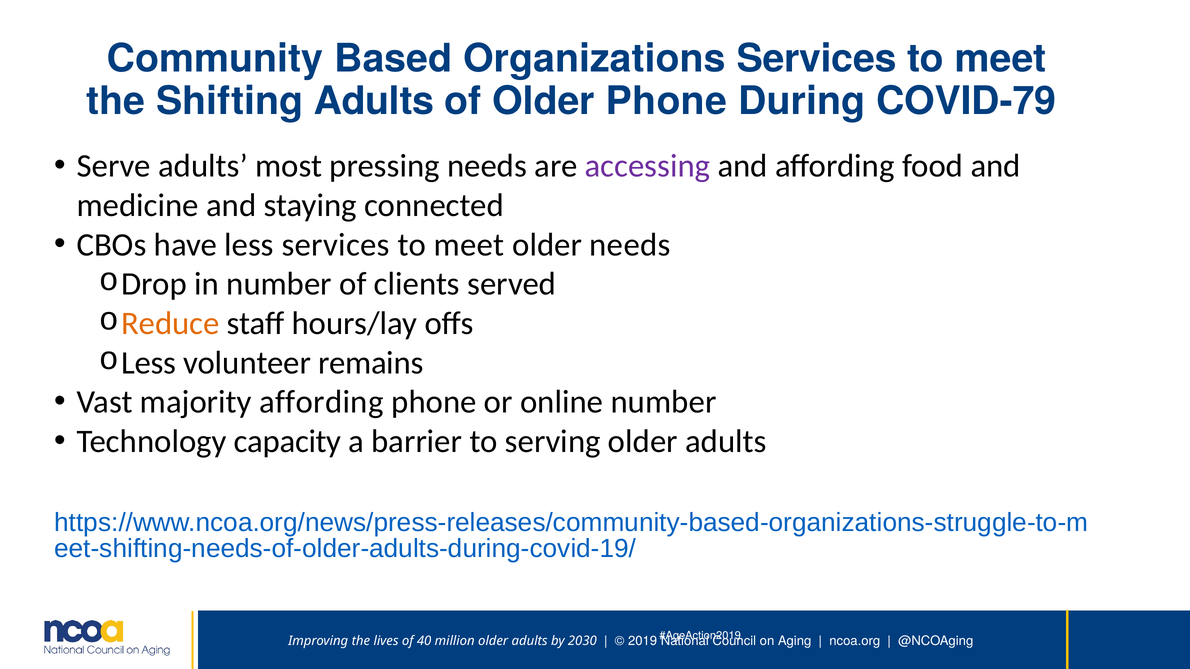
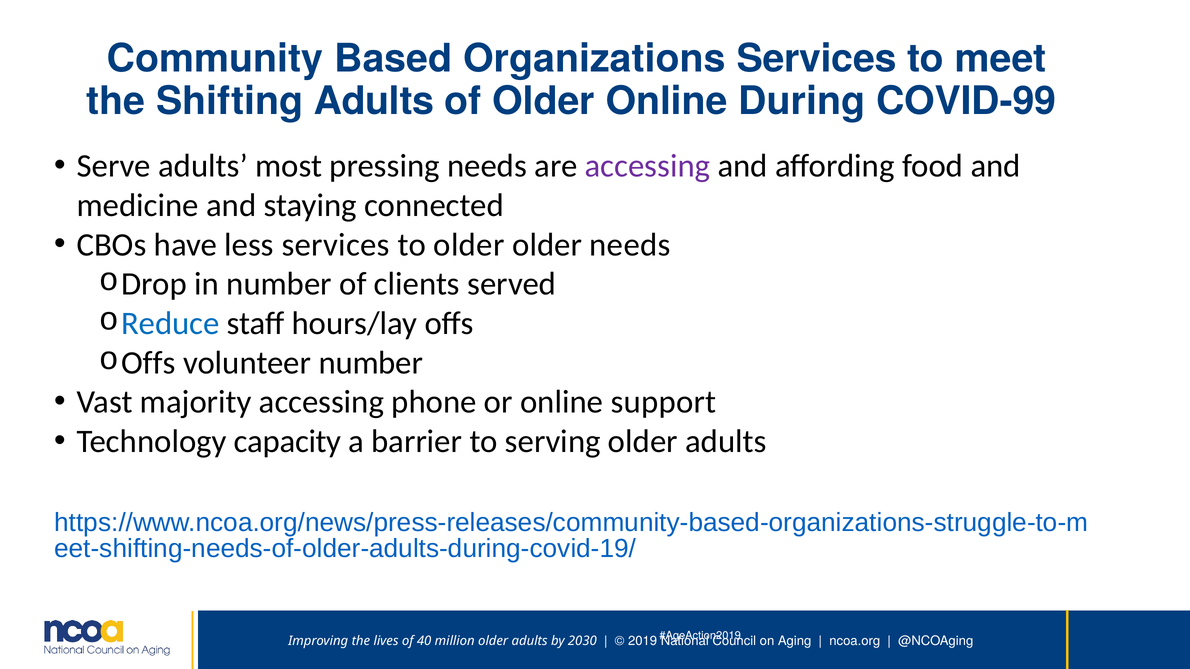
Older Phone: Phone -> Online
COVID-79: COVID-79 -> COVID-99
meet at (469, 245): meet -> older
Reduce colour: orange -> blue
Less at (149, 363): Less -> Offs
volunteer remains: remains -> number
majority affording: affording -> accessing
online number: number -> support
